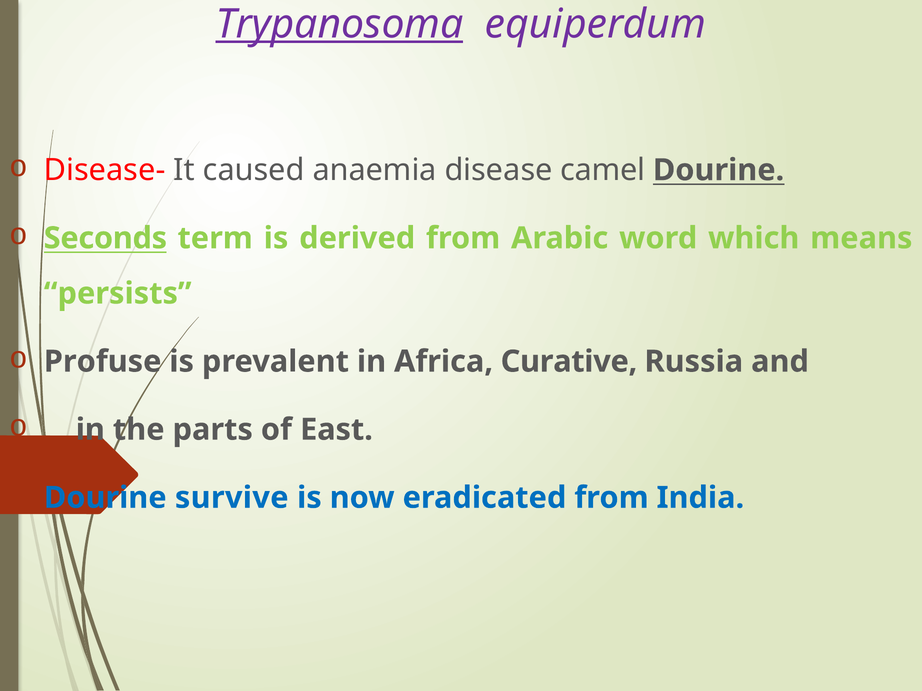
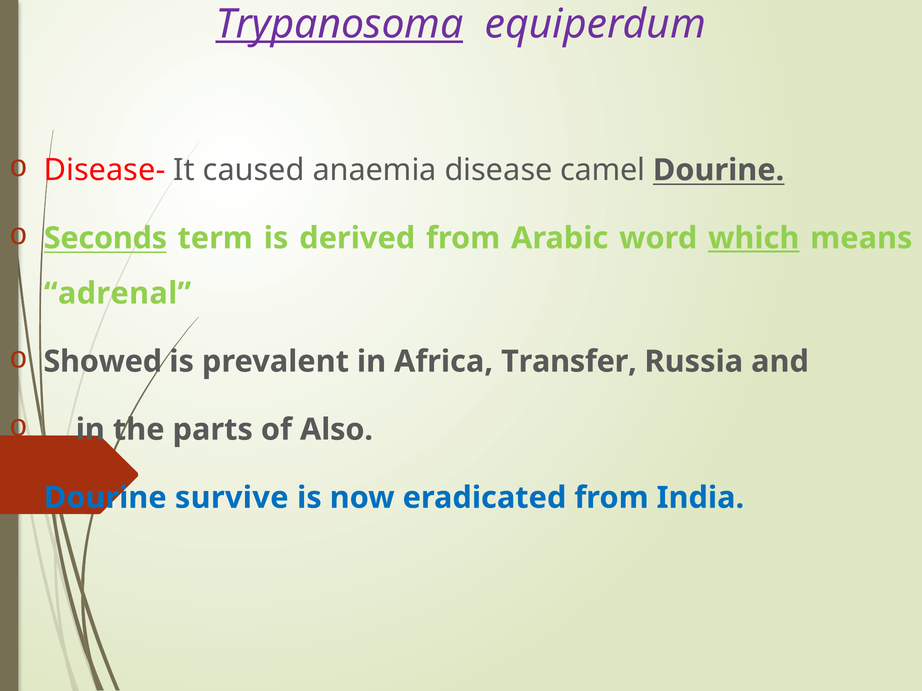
which underline: none -> present
persists: persists -> adrenal
Profuse: Profuse -> Showed
Curative: Curative -> Transfer
East: East -> Also
